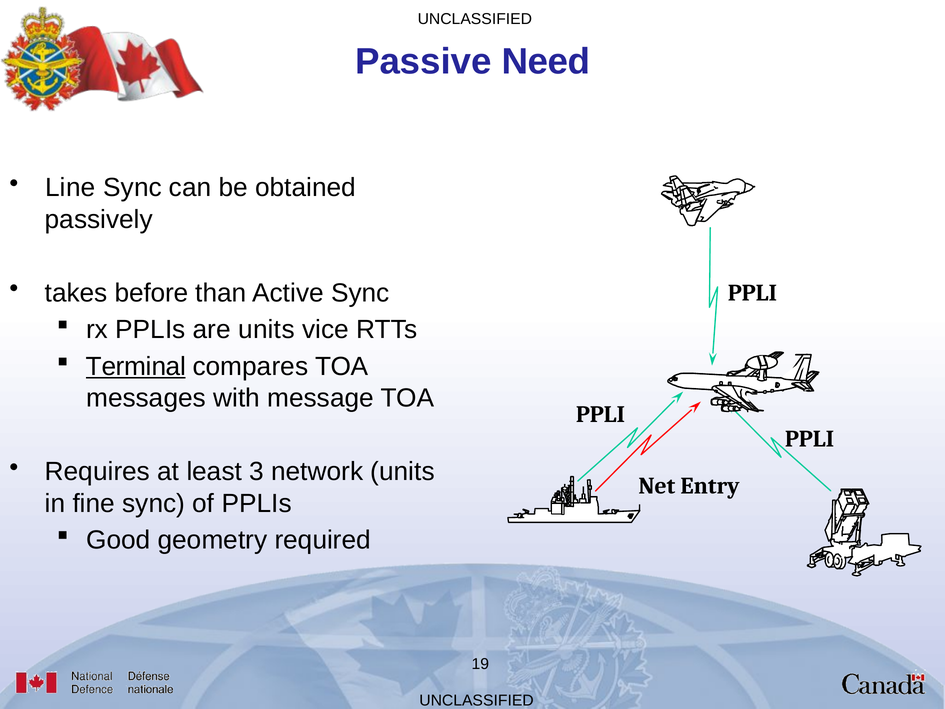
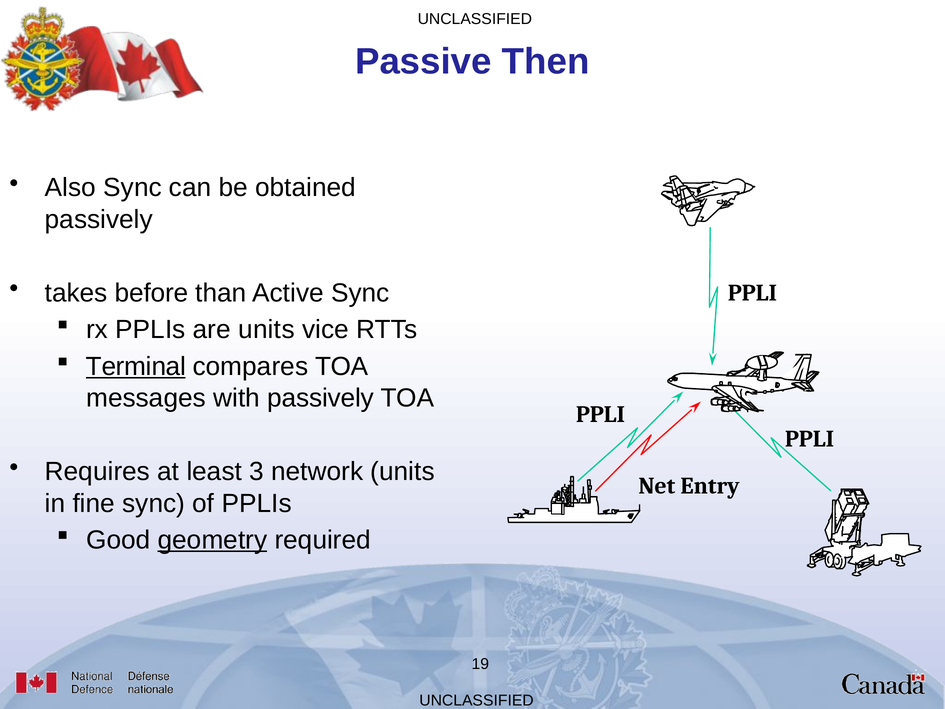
Need: Need -> Then
Line: Line -> Also
with message: message -> passively
geometry underline: none -> present
